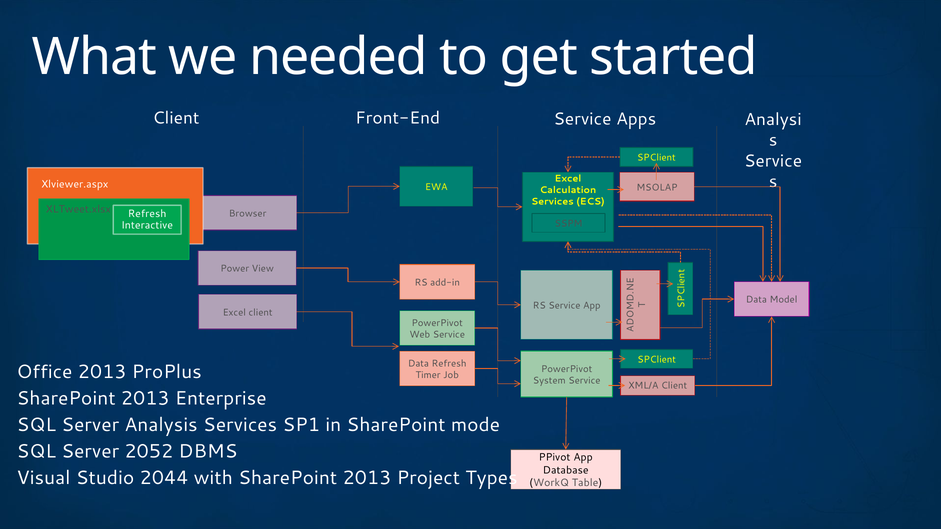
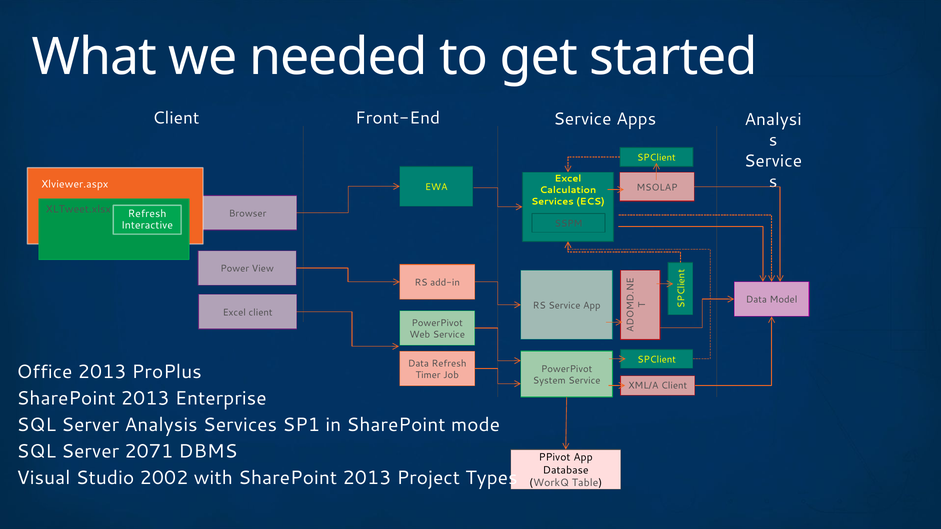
2052: 2052 -> 2071
2044: 2044 -> 2002
